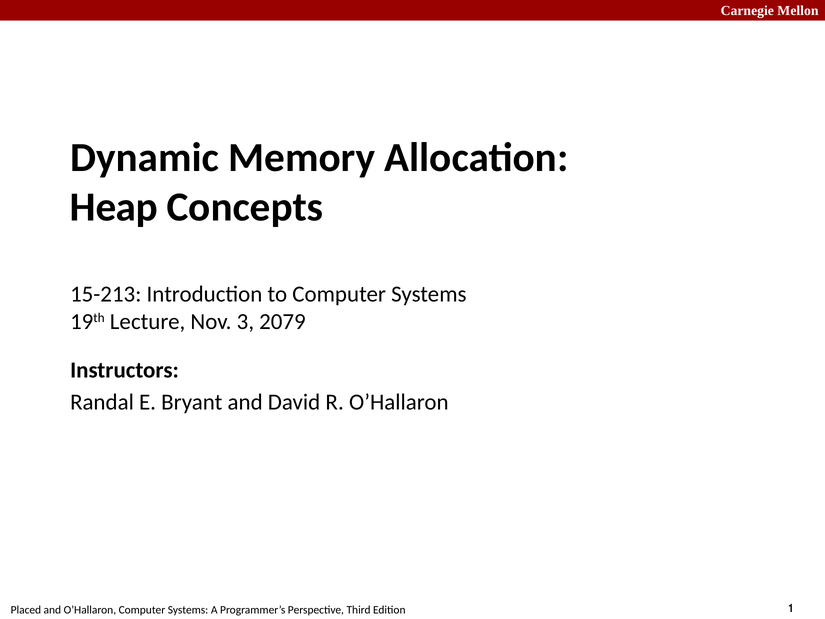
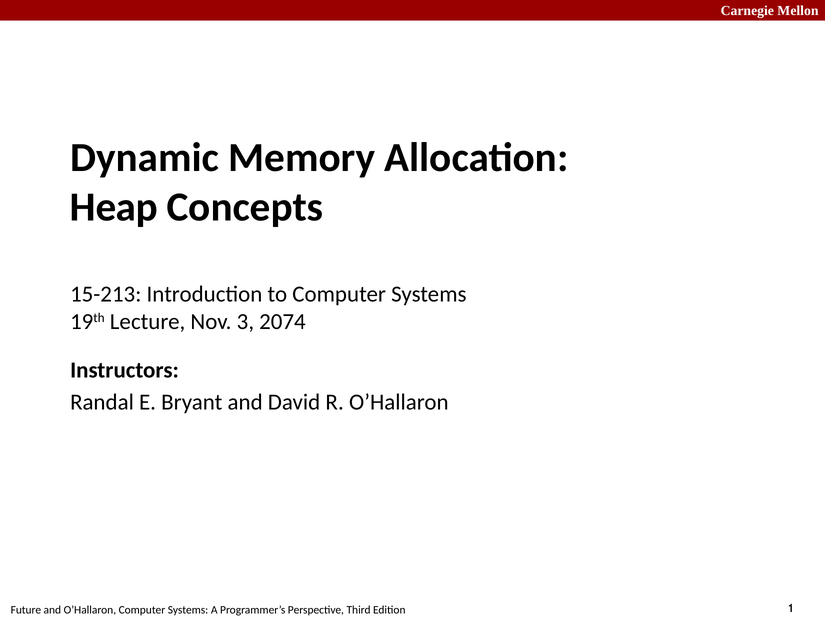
2079: 2079 -> 2074
Placed: Placed -> Future
